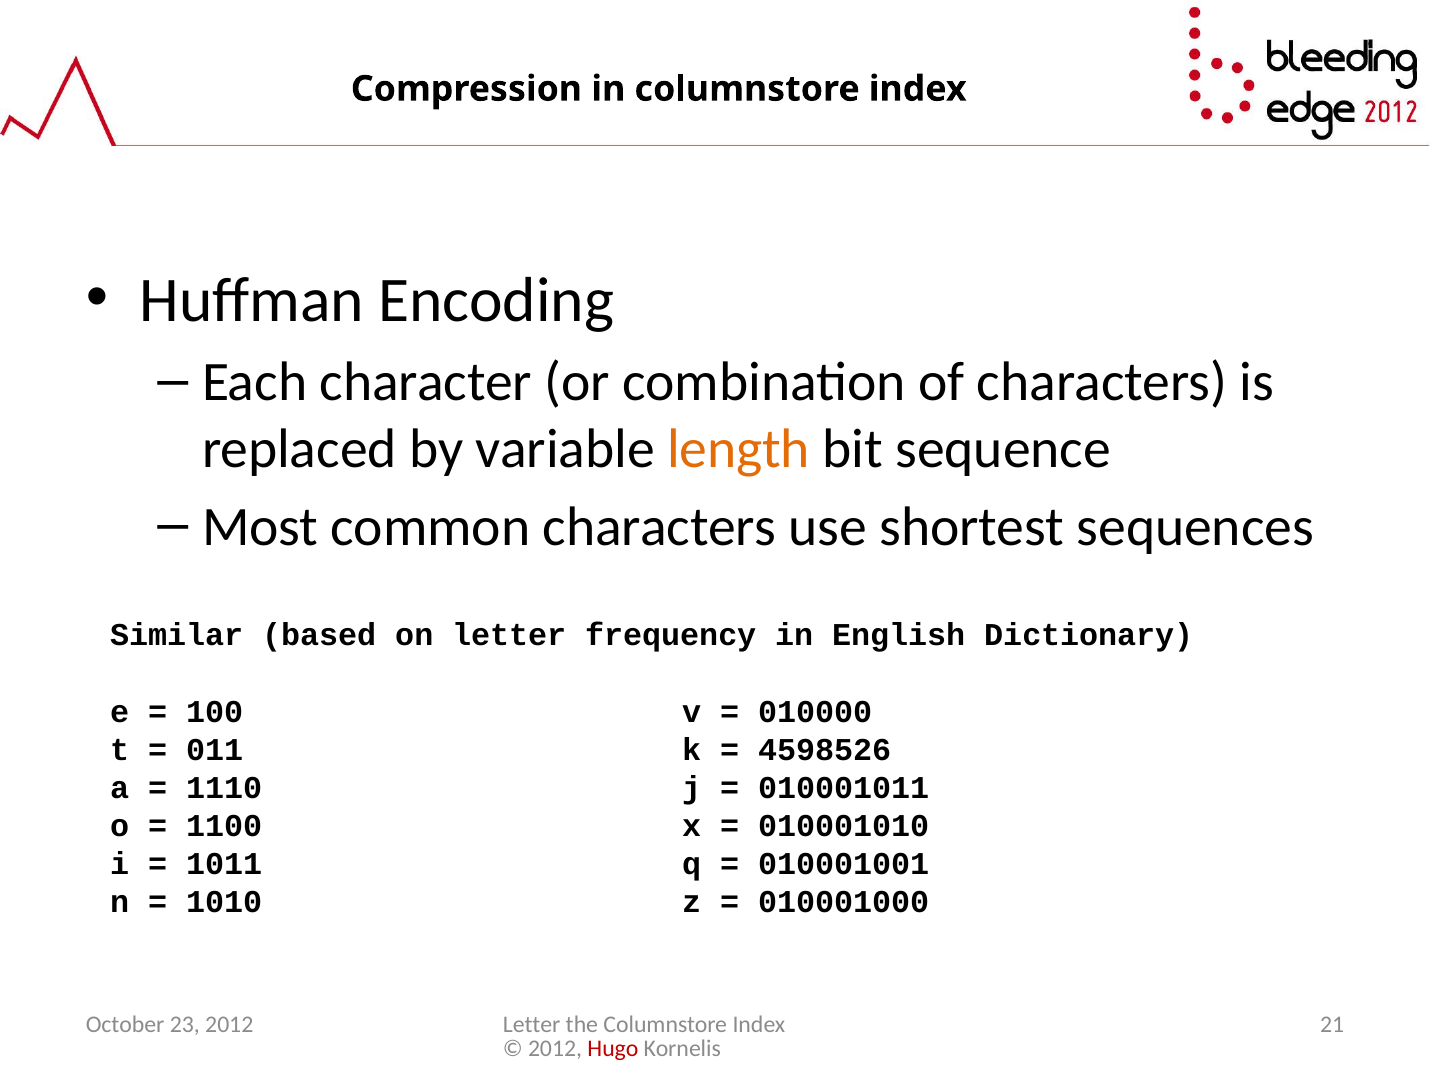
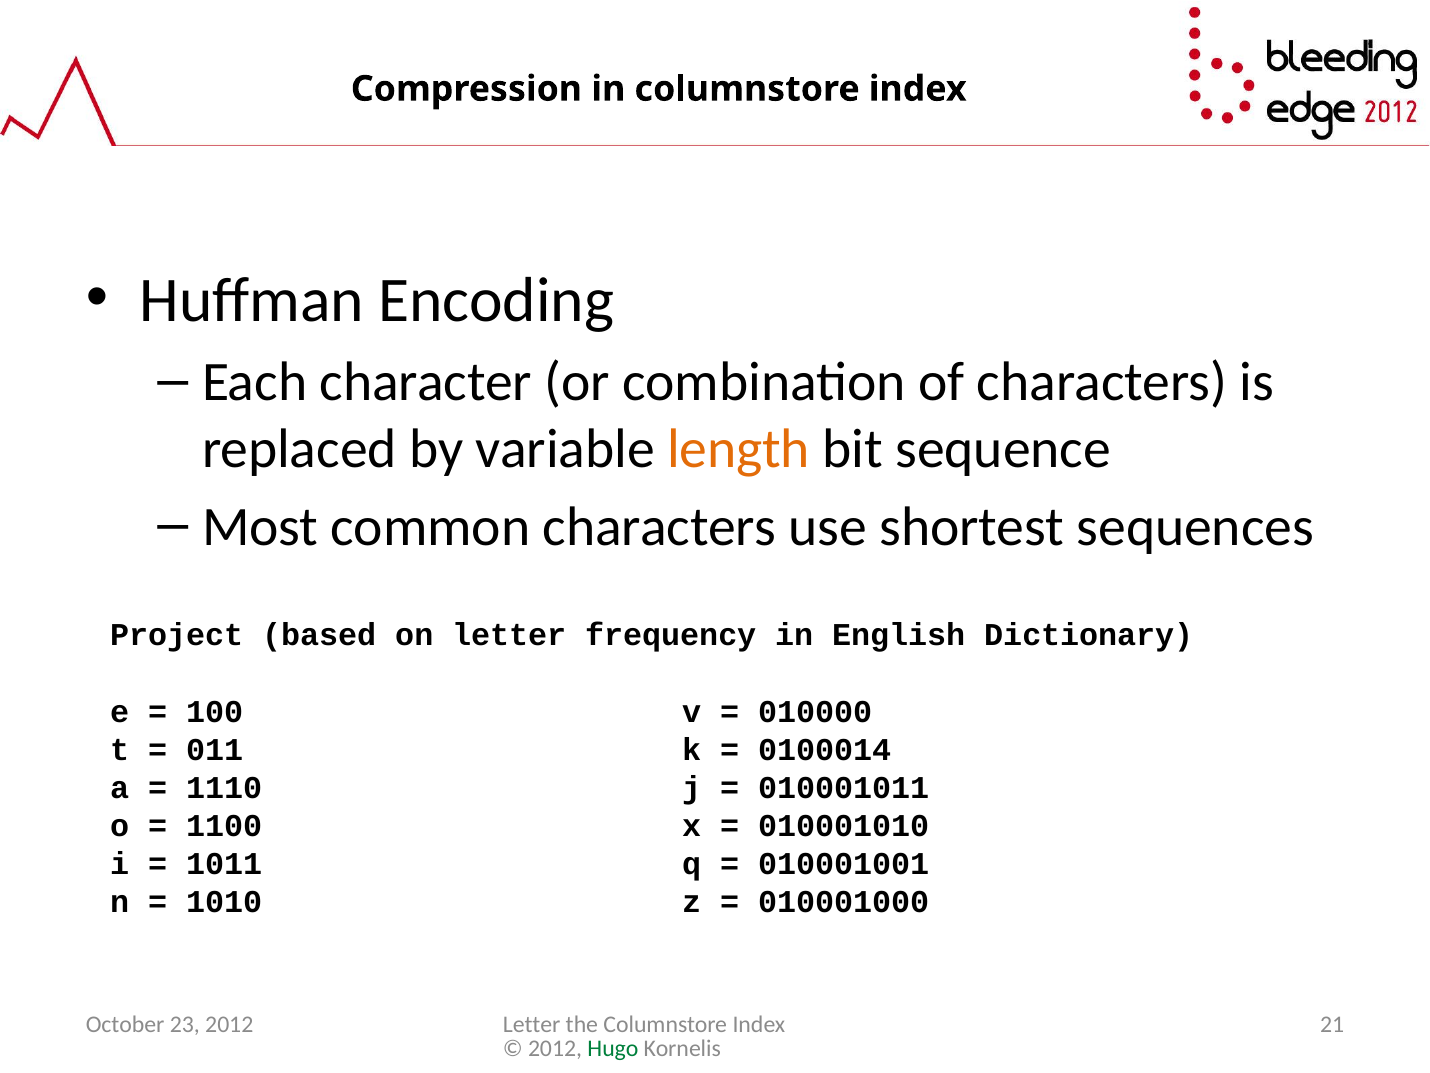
Similar: Similar -> Project
4598526: 4598526 -> 0100014
Hugo colour: red -> green
